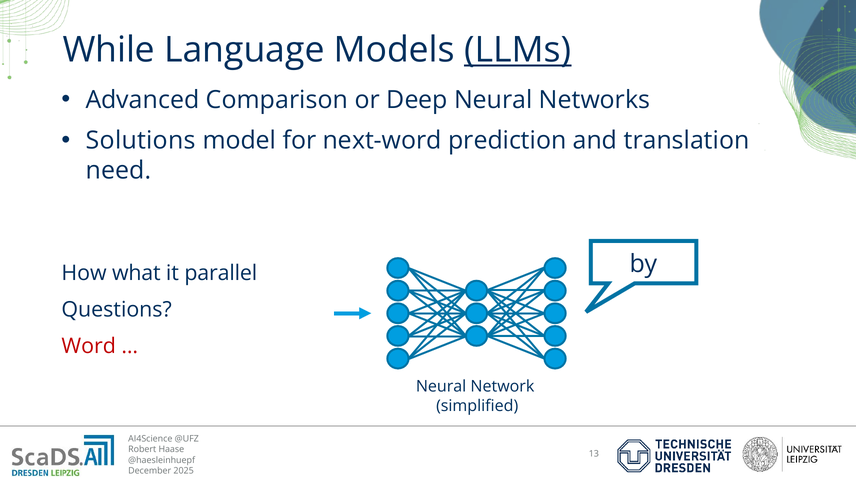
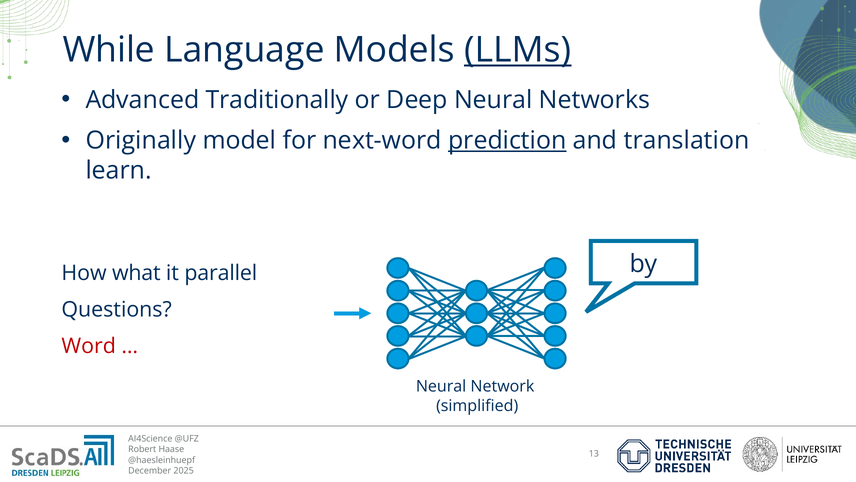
Comparison: Comparison -> Traditionally
Solutions: Solutions -> Originally
prediction underline: none -> present
need: need -> learn
